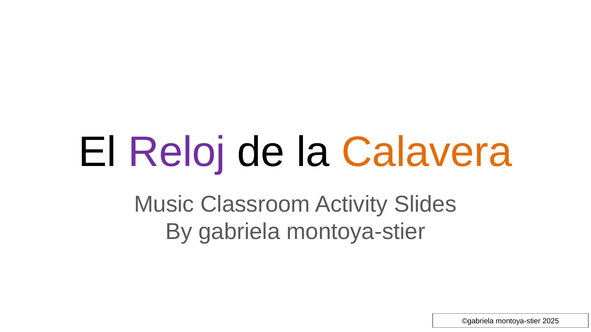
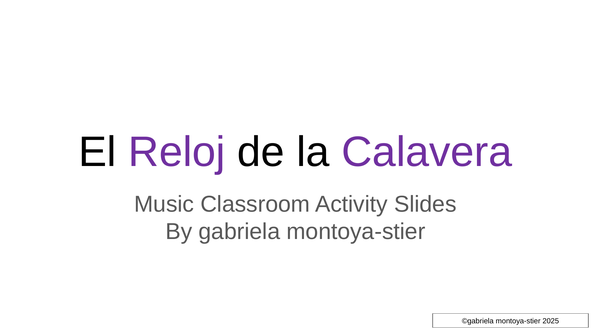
Calavera colour: orange -> purple
